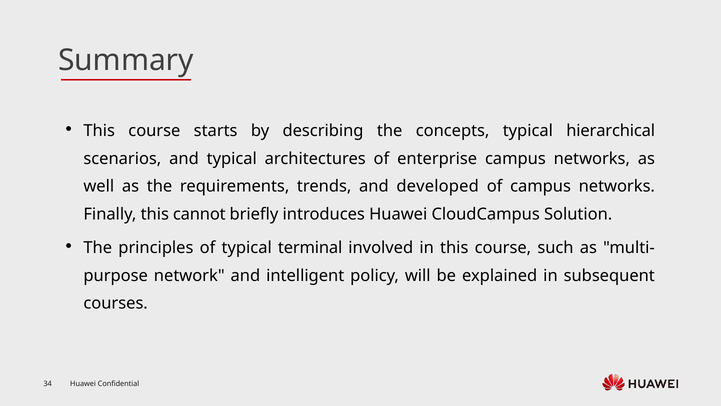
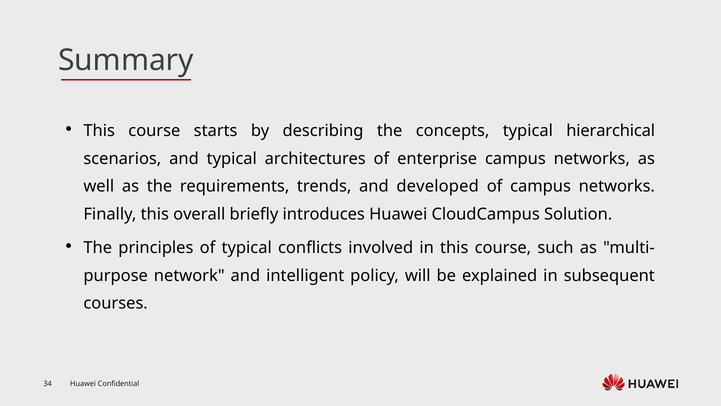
cannot: cannot -> overall
terminal: terminal -> conflicts
